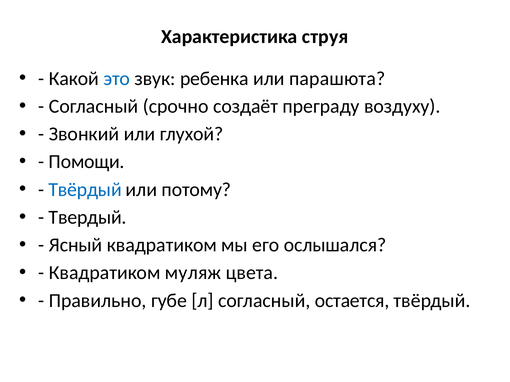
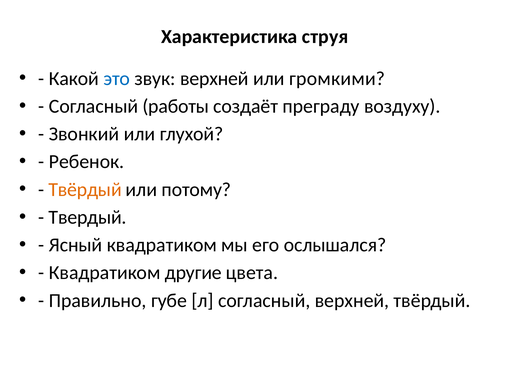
звук ребенка: ребенка -> верхней
парашюта: парашюта -> громкими
срочно: срочно -> работы
Помощи: Помощи -> Ребенок
Твёрдый at (85, 190) colour: blue -> orange
муляж: муляж -> другие
согласный остается: остается -> верхней
